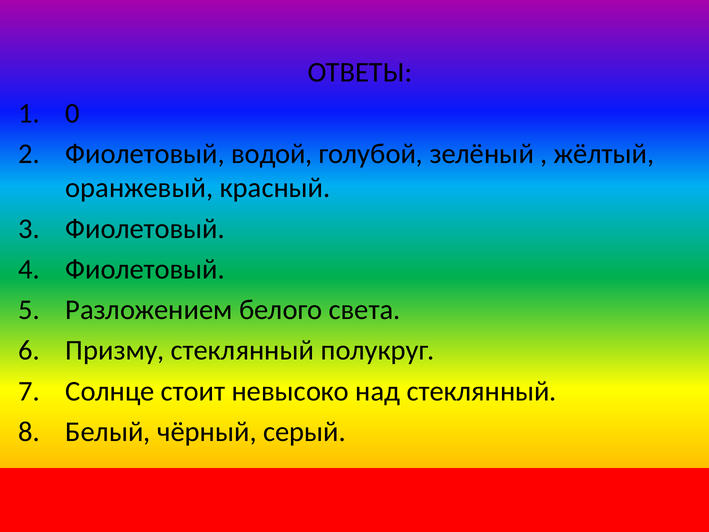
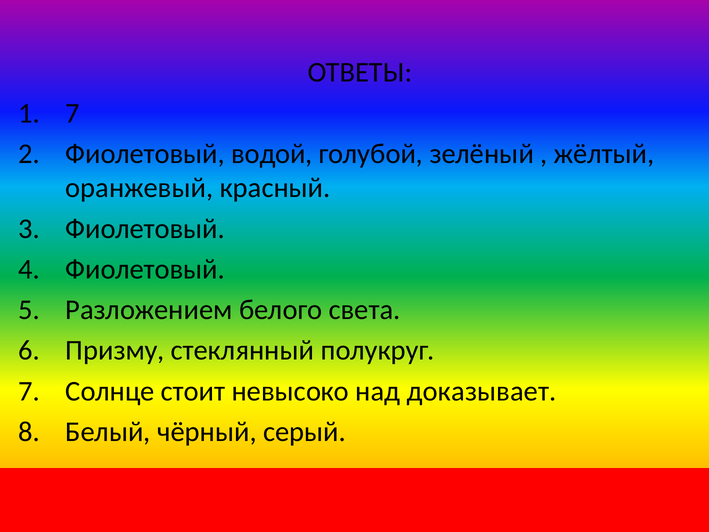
0 at (73, 113): 0 -> 7
над стеклянный: стеклянный -> доказывает
